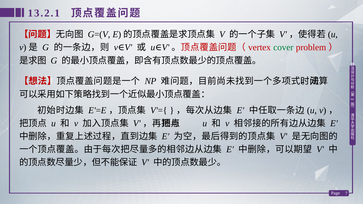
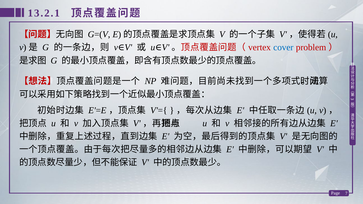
cover colour: green -> blue
